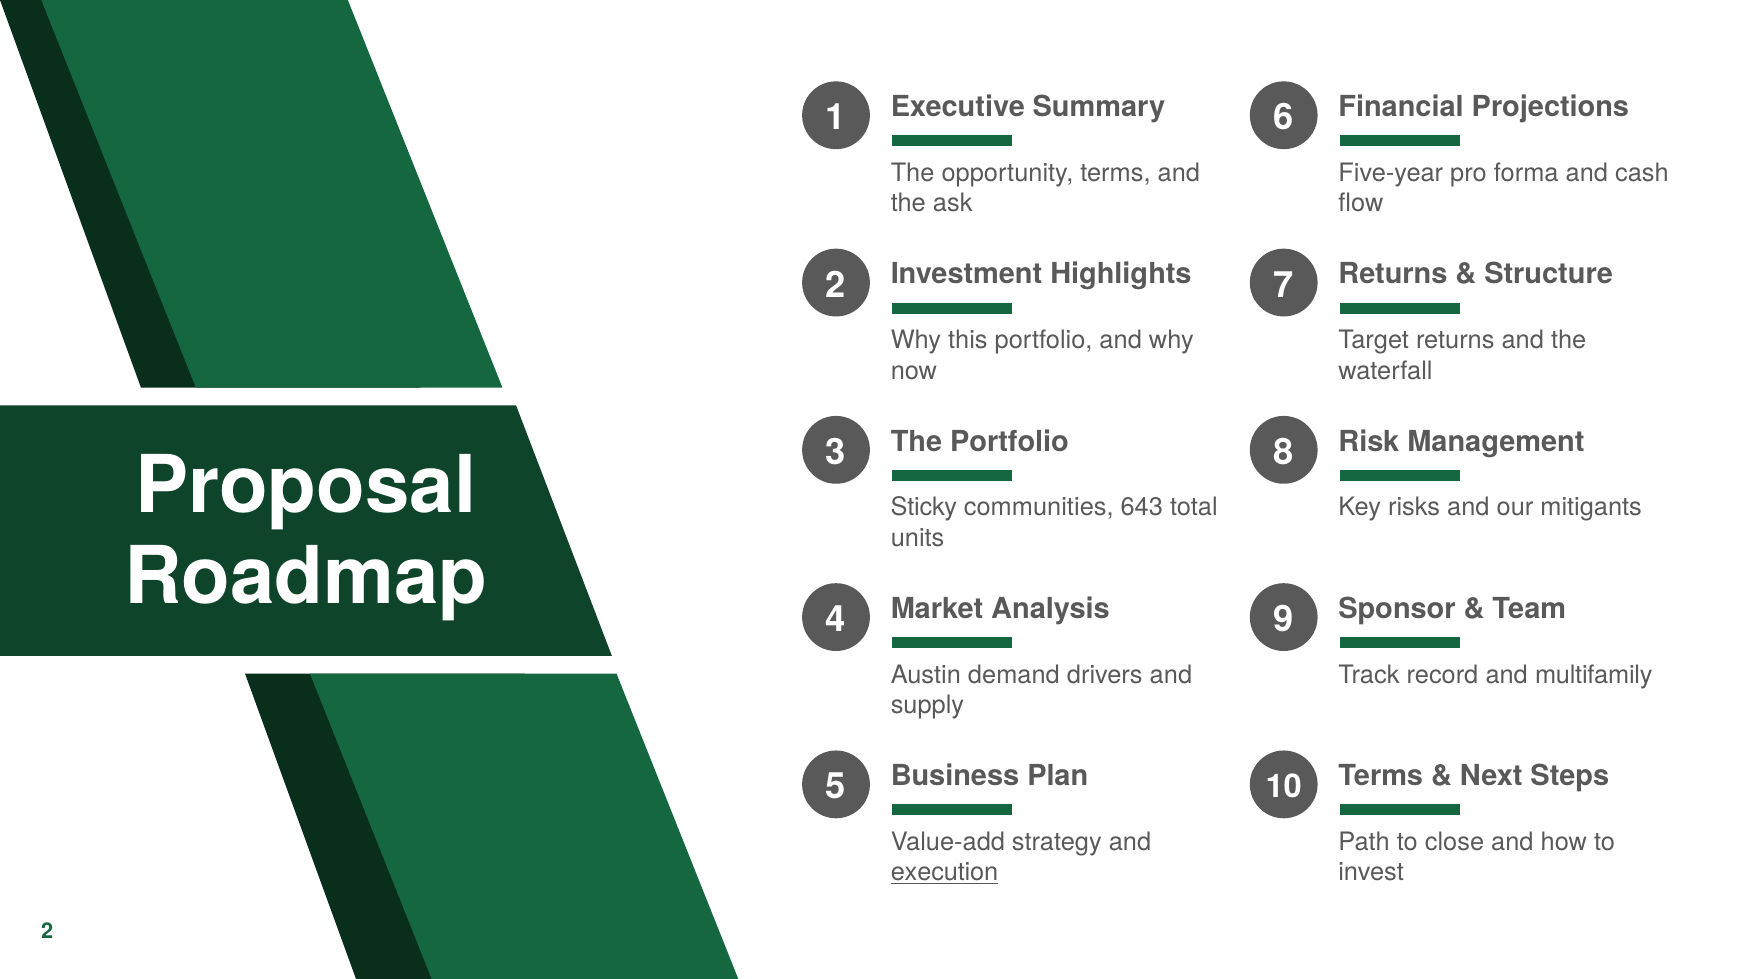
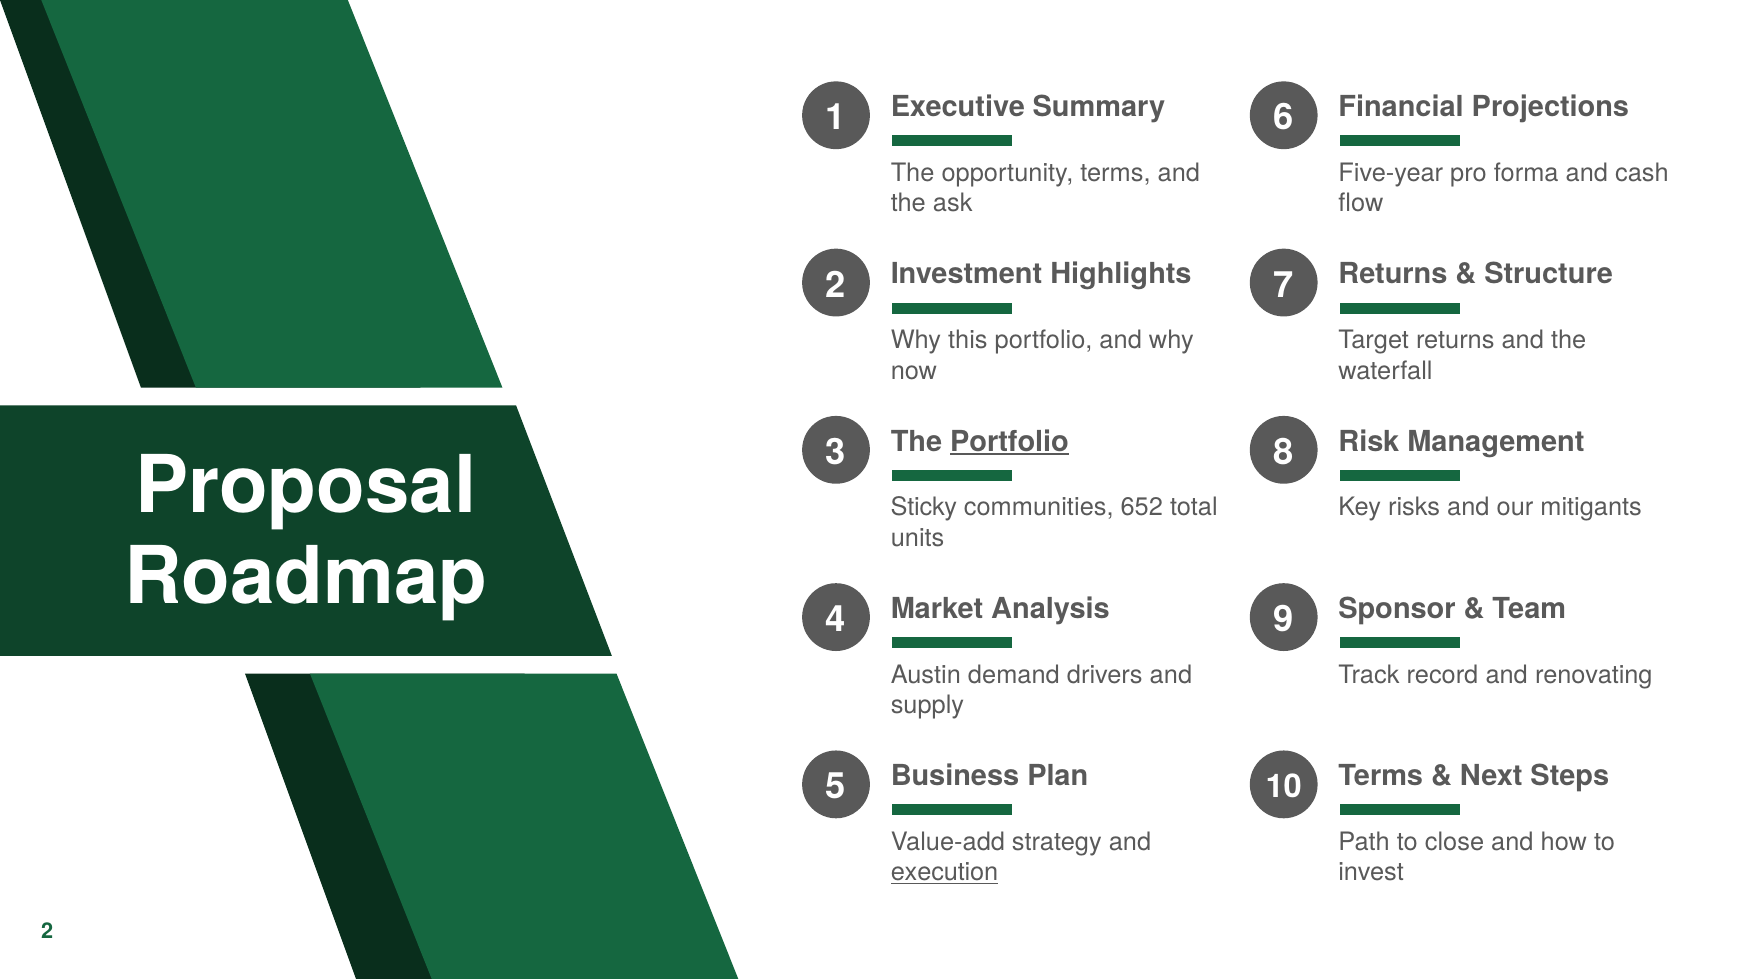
Portfolio at (1010, 441) underline: none -> present
643: 643 -> 652
multifamily: multifamily -> renovating
